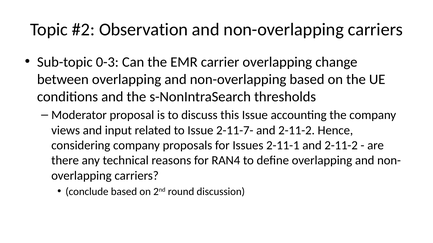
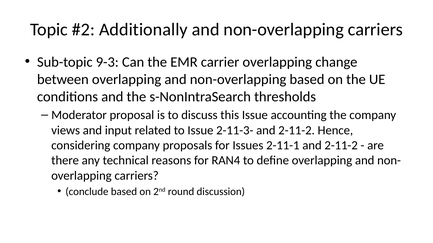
Observation: Observation -> Additionally
0-3: 0-3 -> 9-3
2-11-7-: 2-11-7- -> 2-11-3-
